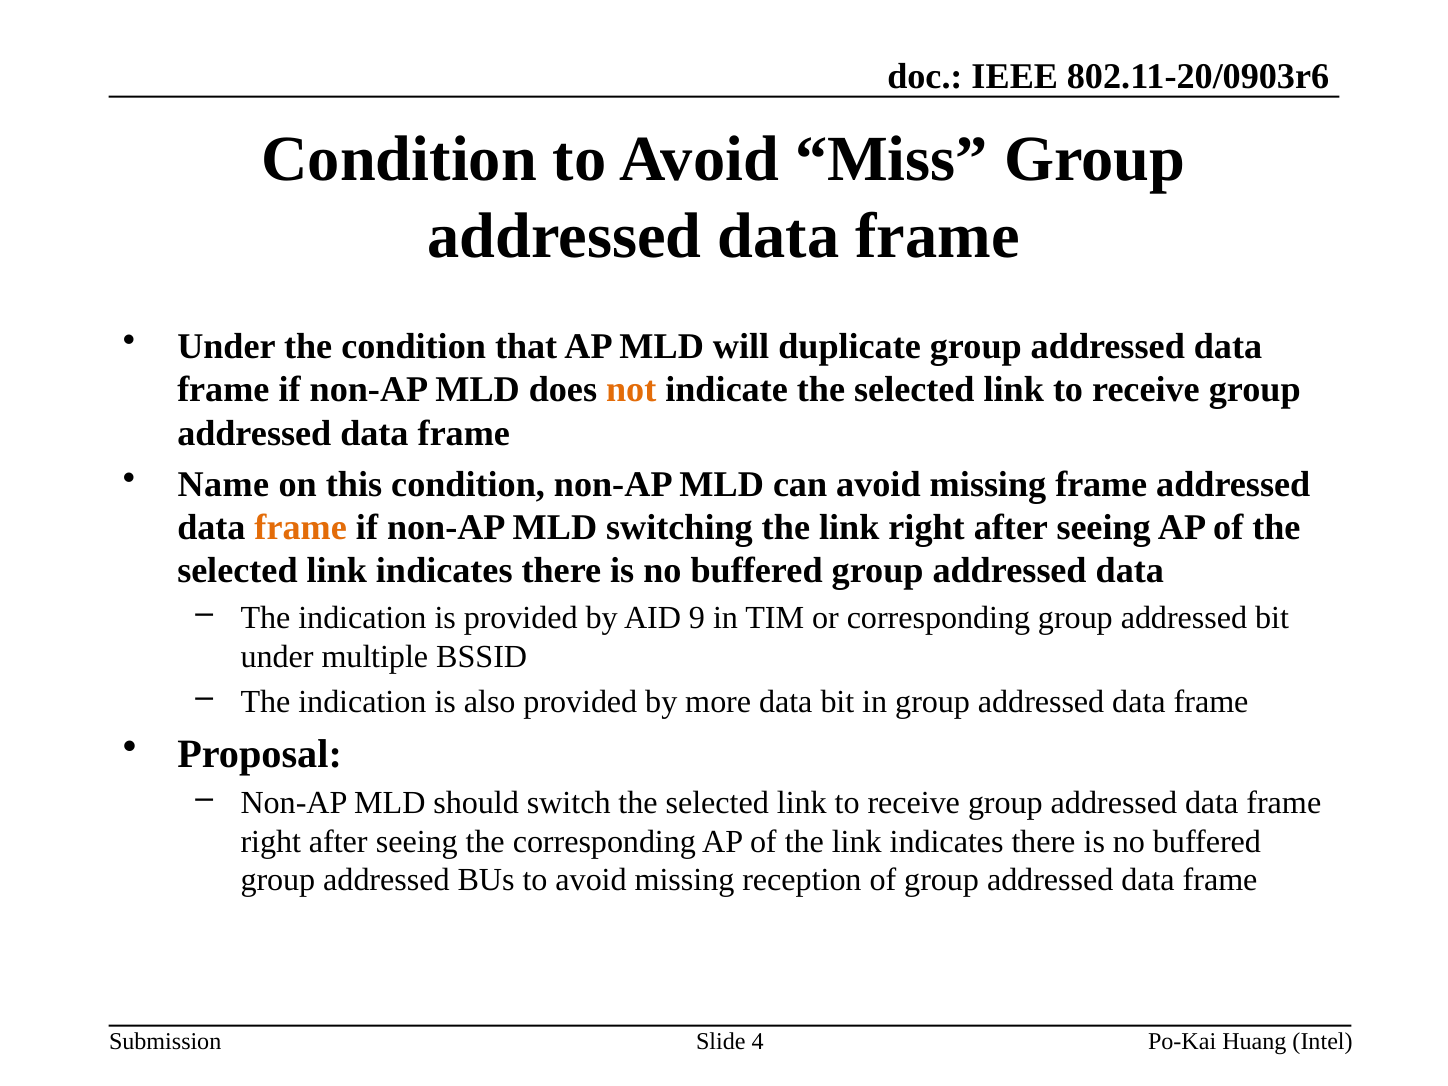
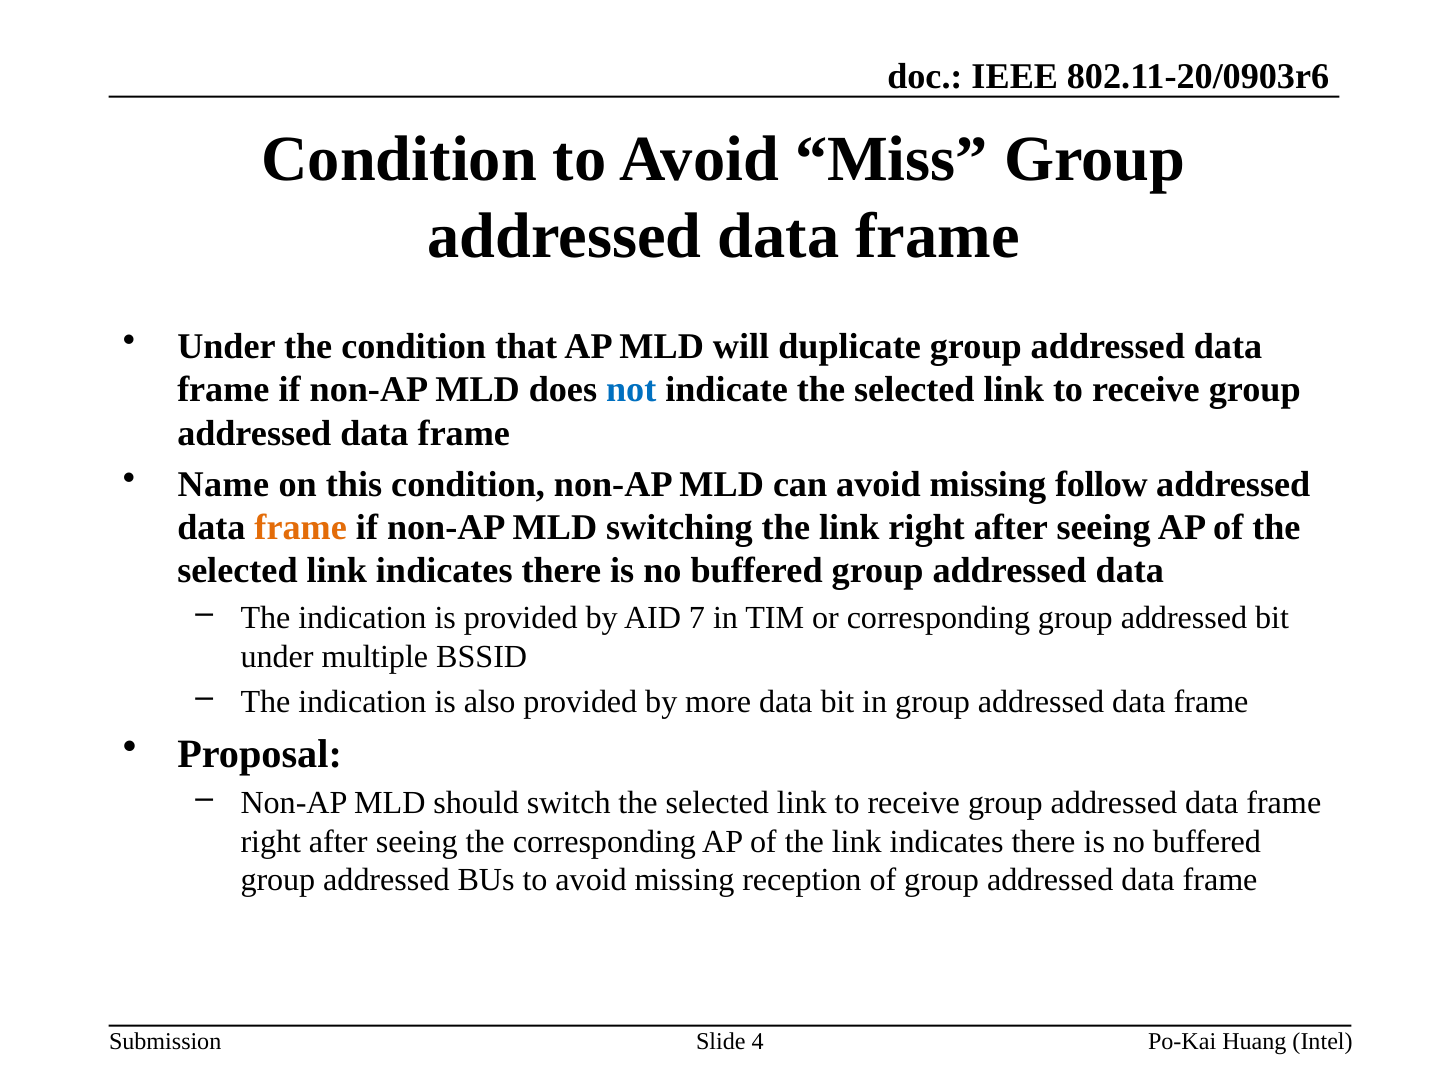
not colour: orange -> blue
missing frame: frame -> follow
9: 9 -> 7
